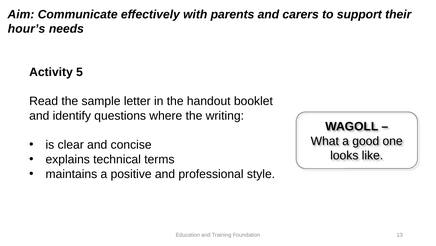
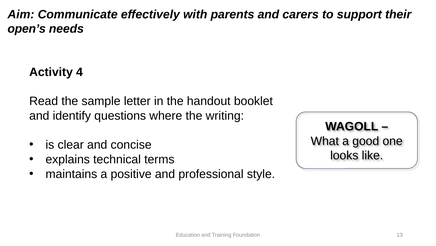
hour’s: hour’s -> open’s
5: 5 -> 4
